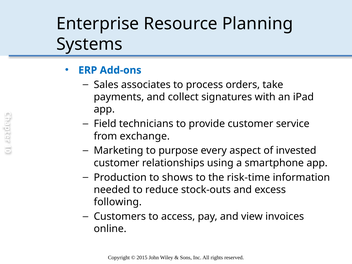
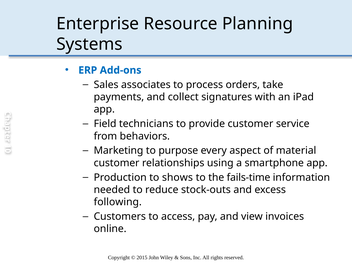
exchange: exchange -> behaviors
invested: invested -> material
risk-time: risk-time -> fails-time
